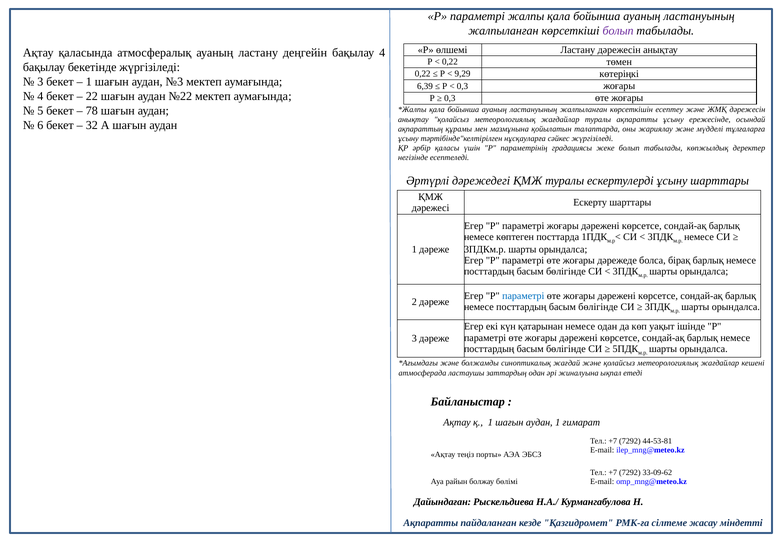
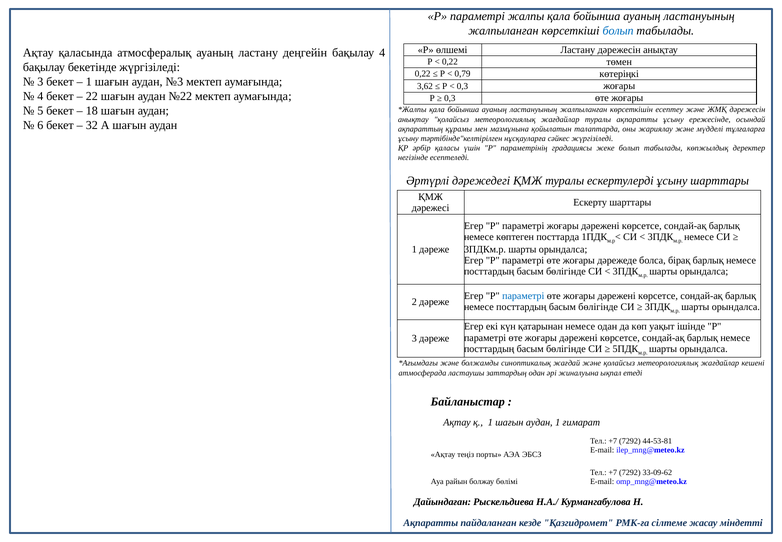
болып at (618, 31) colour: purple -> blue
9,29: 9,29 -> 0,79
6,39: 6,39 -> 3,62
78: 78 -> 18
